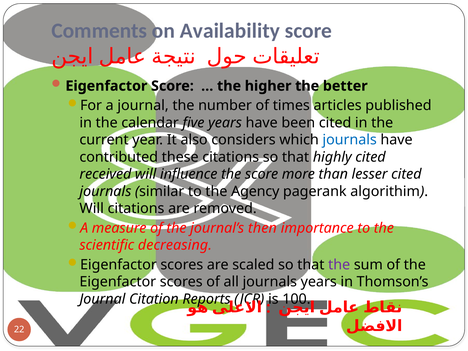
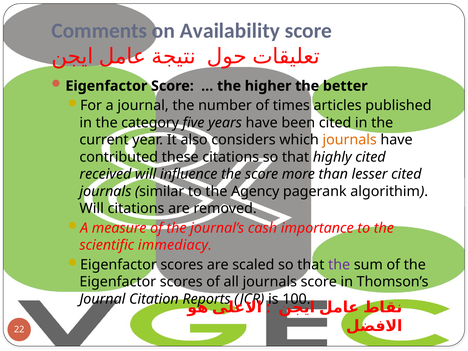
calendar: calendar -> category
journals at (350, 140) colour: blue -> orange
then: then -> cash
decreasing: decreasing -> immediacy
journals years: years -> score
